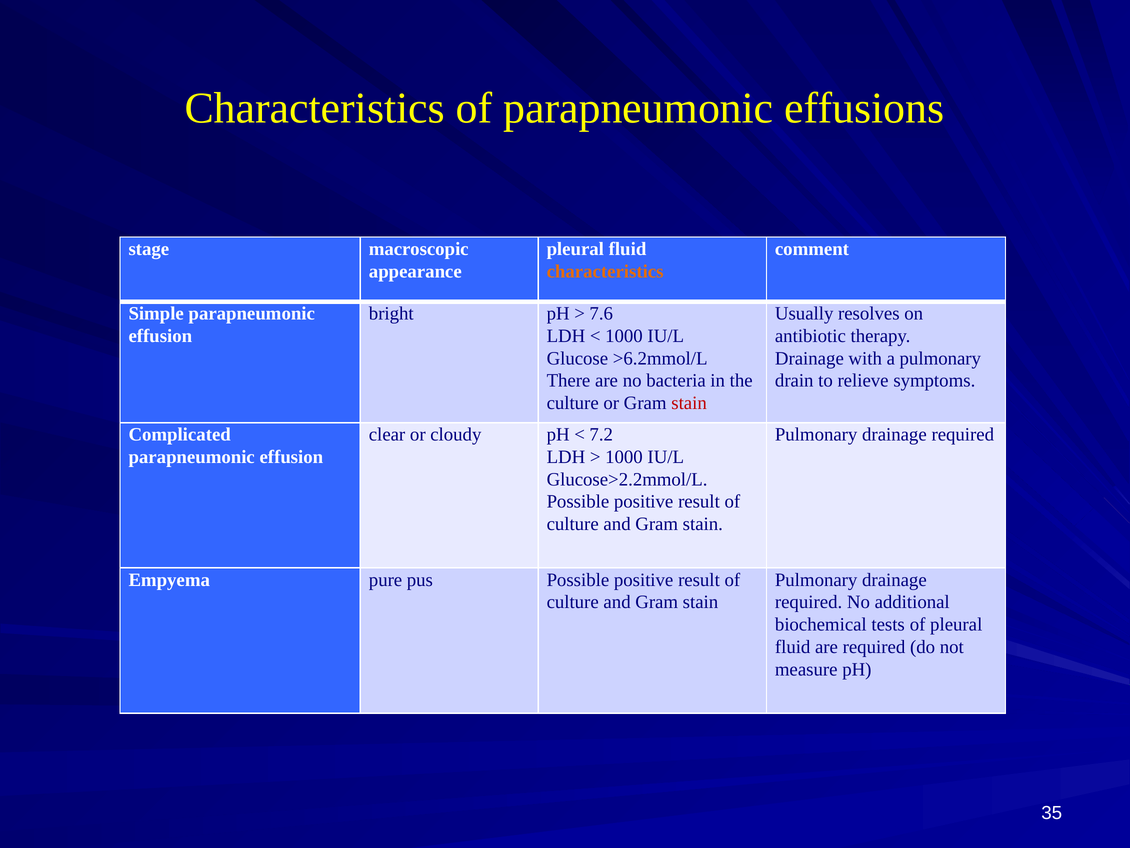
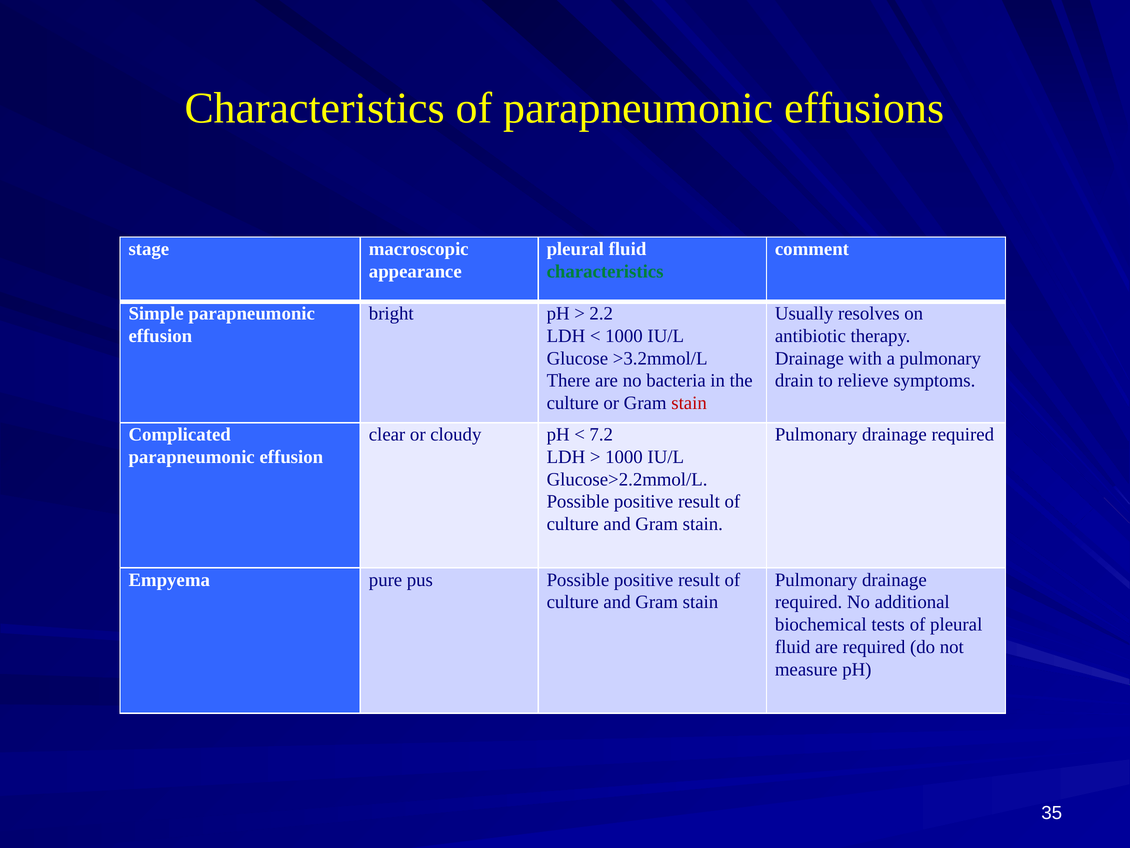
characteristics at (605, 271) colour: orange -> green
7.6: 7.6 -> 2.2
>6.2mmol/L: >6.2mmol/L -> >3.2mmol/L
